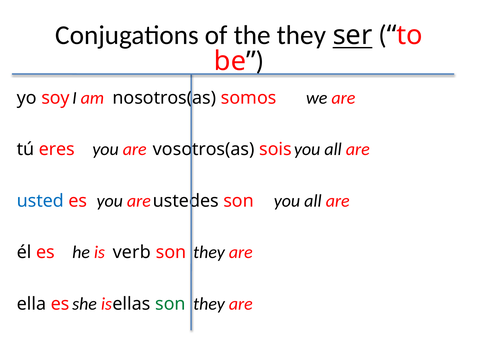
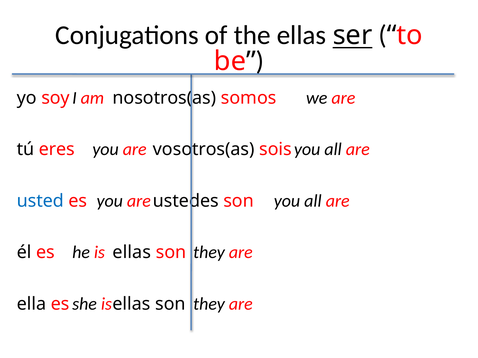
the they: they -> ellas
he is verb: verb -> ellas
son at (170, 304) colour: green -> black
